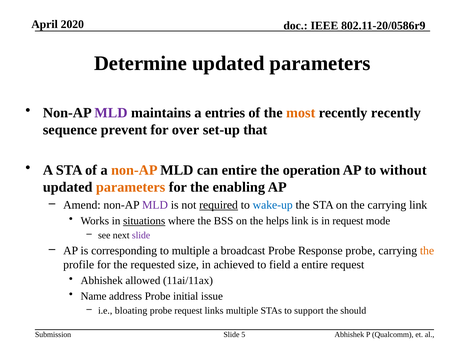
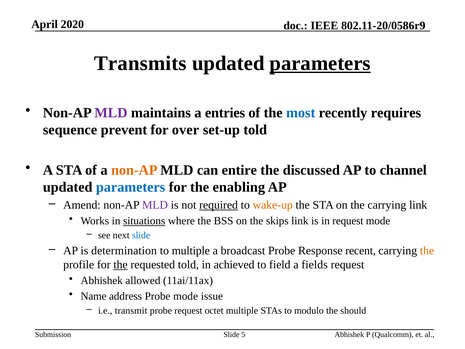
Determine: Determine -> Transmits
parameters at (320, 63) underline: none -> present
most colour: orange -> blue
recently recently: recently -> requires
set-up that: that -> told
operation: operation -> discussed
without: without -> channel
parameters at (131, 187) colour: orange -> blue
wake-up colour: blue -> orange
helps: helps -> skips
slide at (141, 235) colour: purple -> blue
corresponding: corresponding -> determination
Response probe: probe -> recent
the at (121, 265) underline: none -> present
requested size: size -> told
a entire: entire -> fields
Probe initial: initial -> mode
bloating: bloating -> transmit
links: links -> octet
support: support -> modulo
